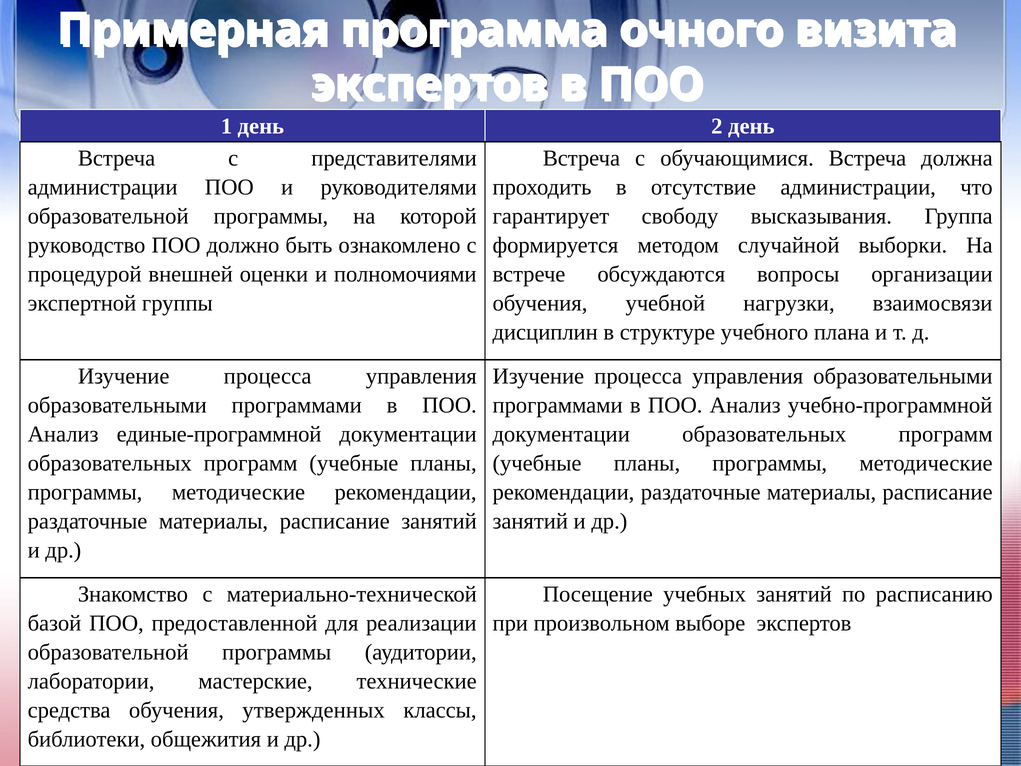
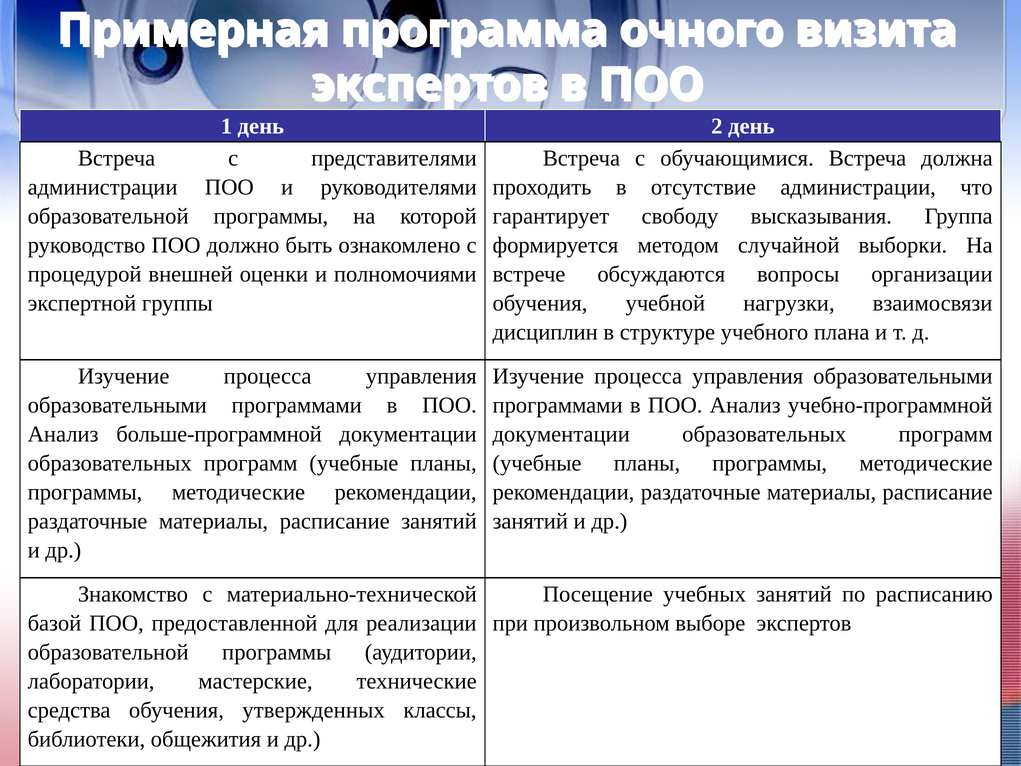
единые-программной: единые-программной -> больше-программной
